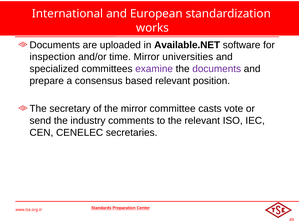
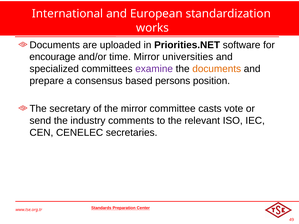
Available.NET: Available.NET -> Priorities.NET
inspection: inspection -> encourage
documents at (217, 69) colour: purple -> orange
based relevant: relevant -> persons
